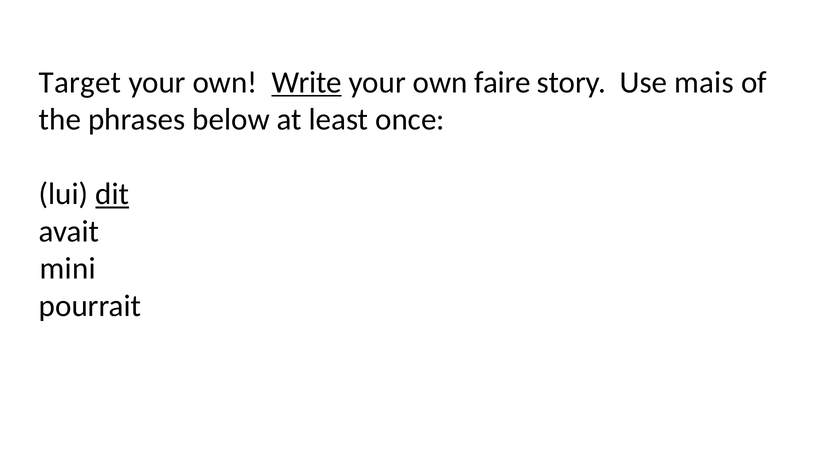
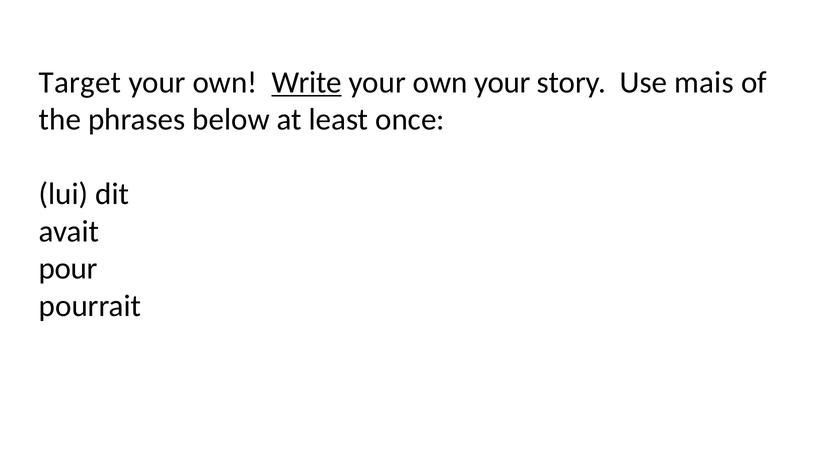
own faire: faire -> your
dit underline: present -> none
mini: mini -> pour
